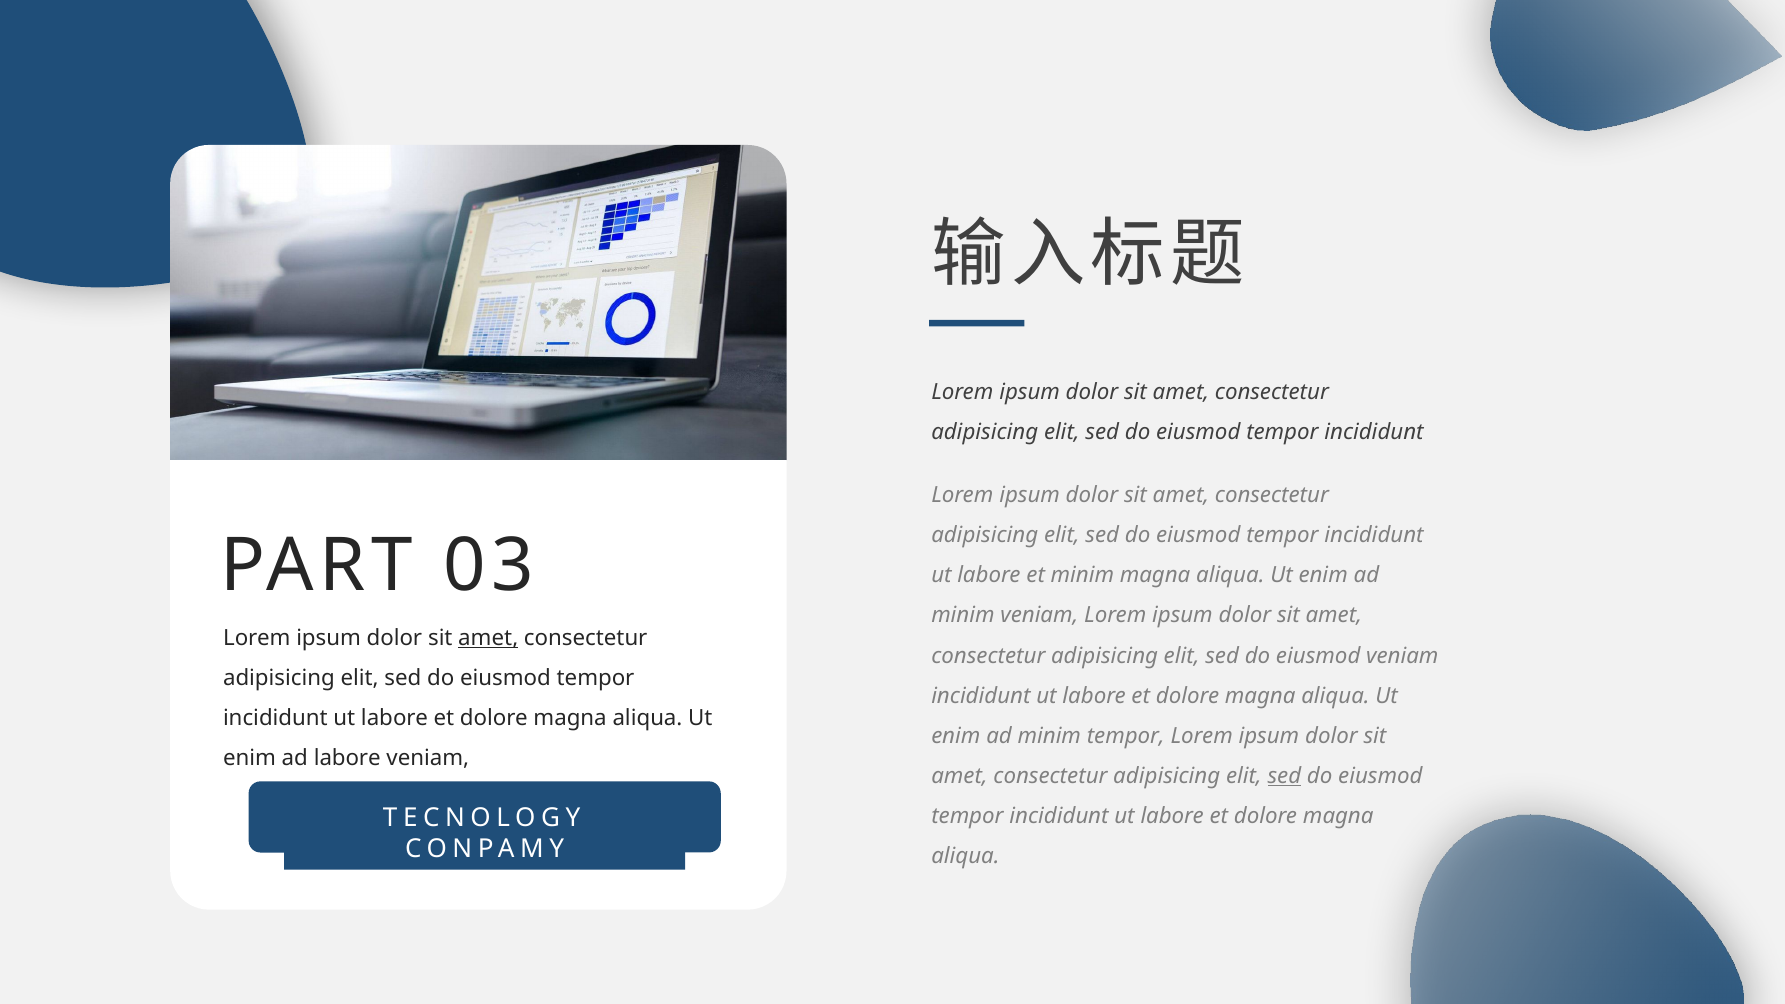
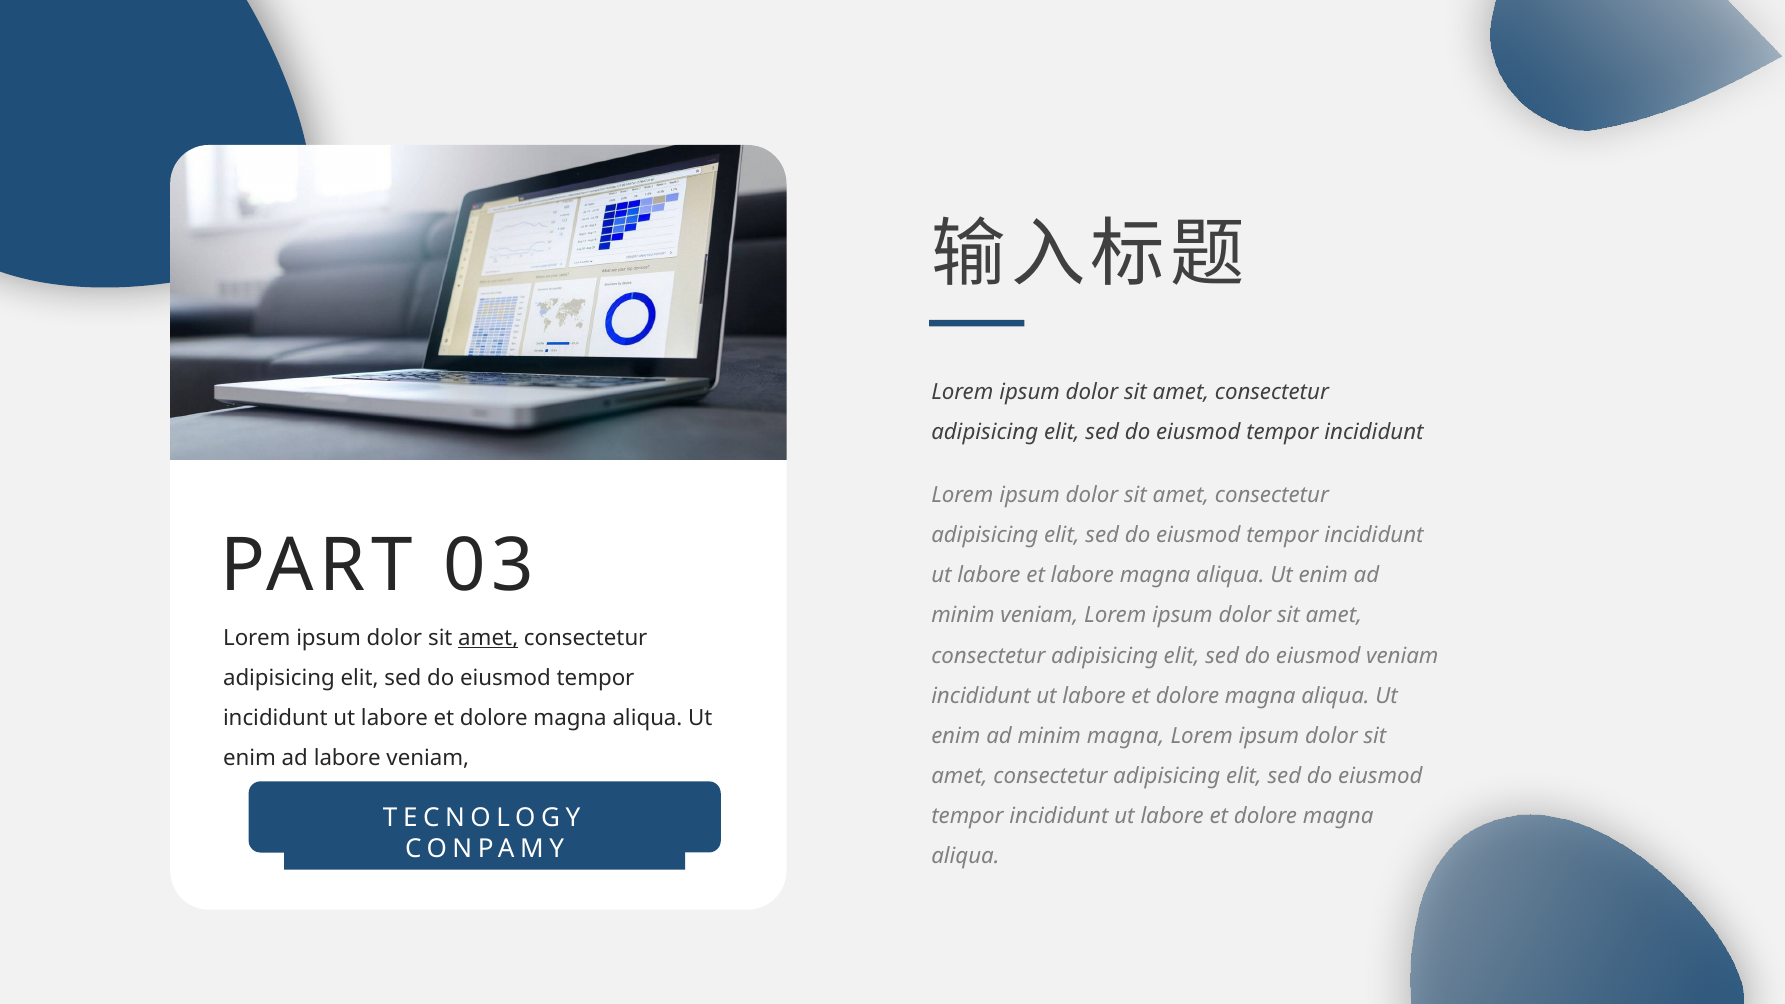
et minim: minim -> labore
minim tempor: tempor -> magna
sed at (1284, 776) underline: present -> none
